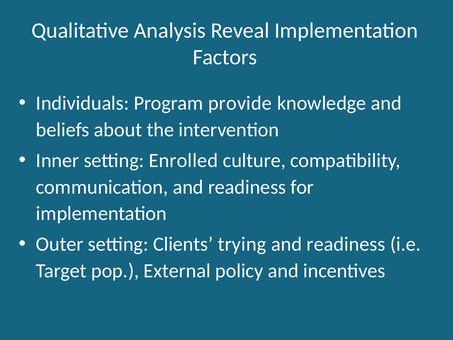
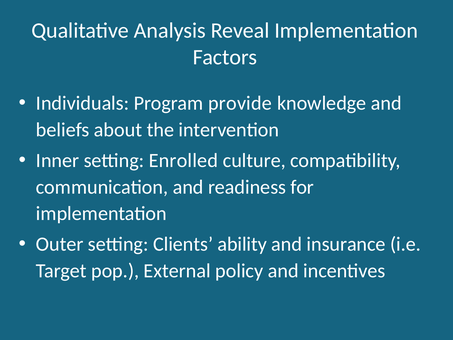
trying: trying -> ability
readiness at (346, 244): readiness -> insurance
